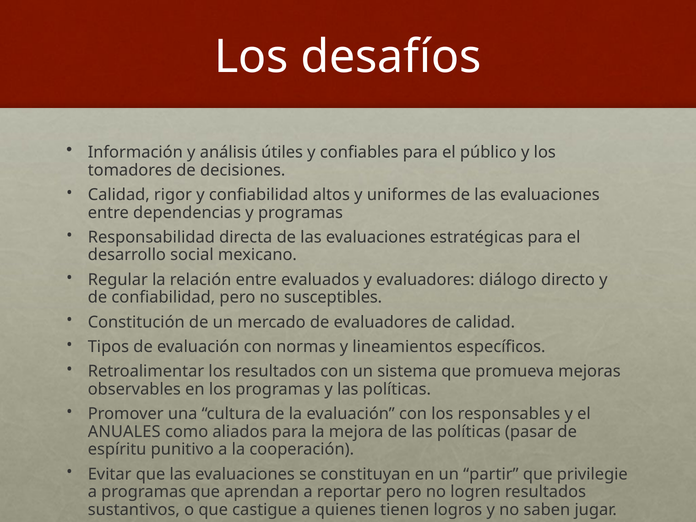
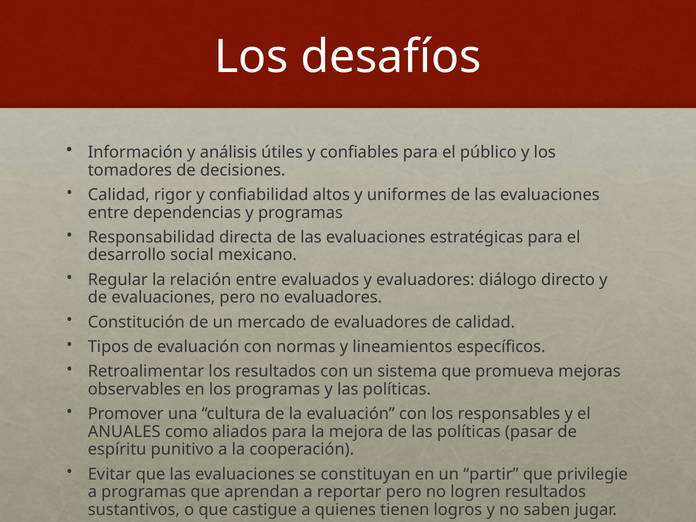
de confiabilidad: confiabilidad -> evaluaciones
no susceptibles: susceptibles -> evaluadores
